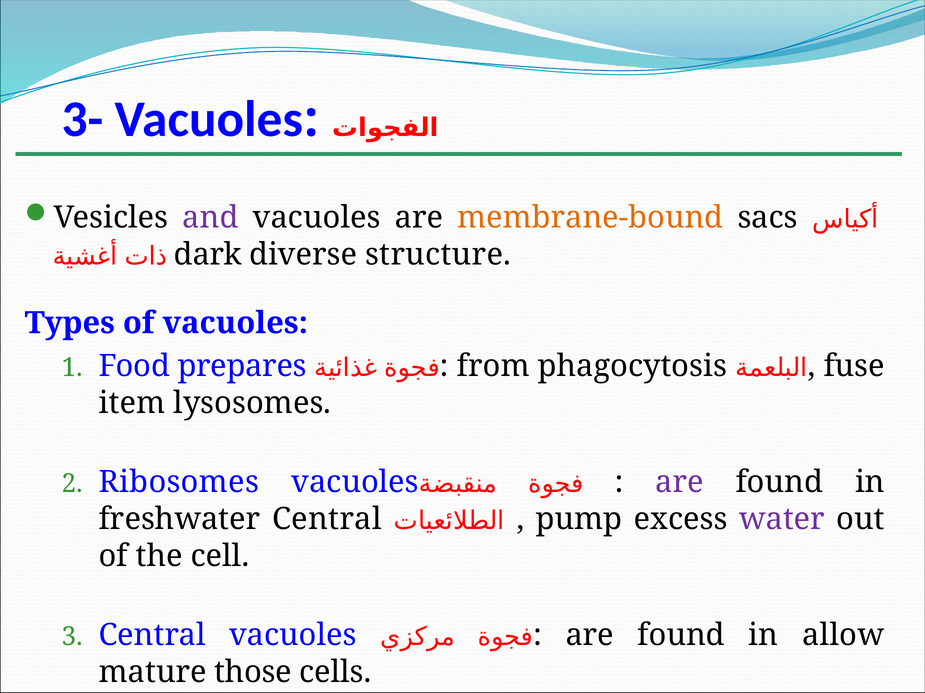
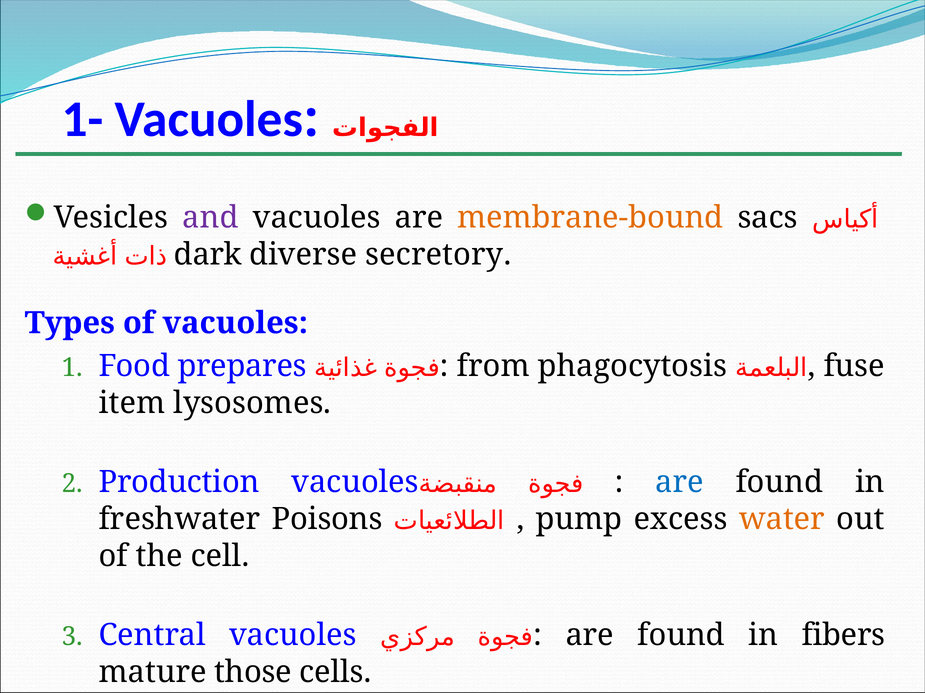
3-: 3- -> 1-
structure: structure -> secretory
Ribosomes: Ribosomes -> Production
are at (680, 483) colour: purple -> blue
freshwater Central: Central -> Poisons
water colour: purple -> orange
allow: allow -> fibers
